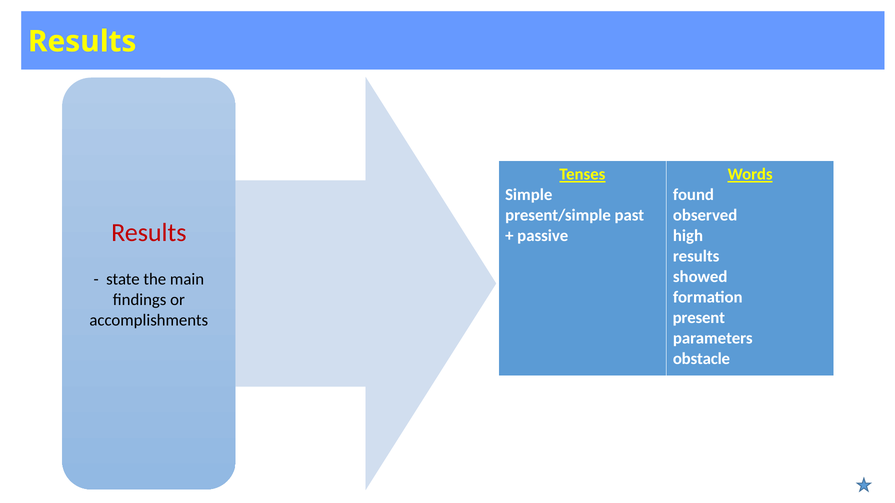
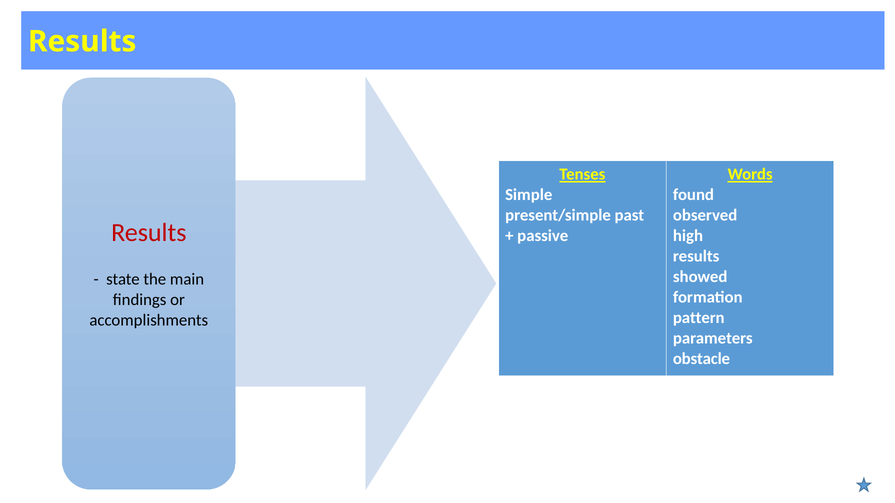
present: present -> pattern
